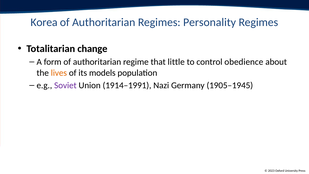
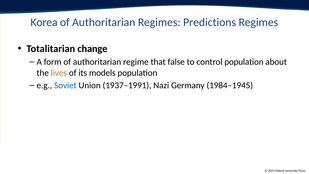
Personality: Personality -> Predictions
little: little -> false
control obedience: obedience -> population
Soviet colour: purple -> blue
1914–1991: 1914–1991 -> 1937–1991
1905–1945: 1905–1945 -> 1984–1945
